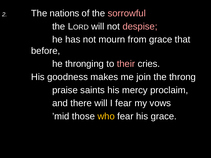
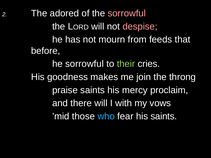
nations: nations -> adored
from grace: grace -> feeds
he thronging: thronging -> sorrowful
their colour: pink -> light green
I fear: fear -> with
who colour: yellow -> light blue
his grace: grace -> saints
